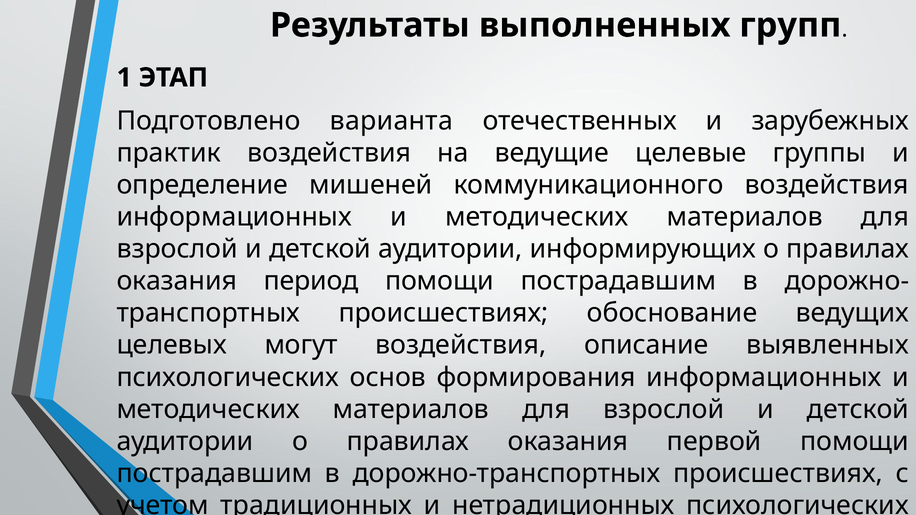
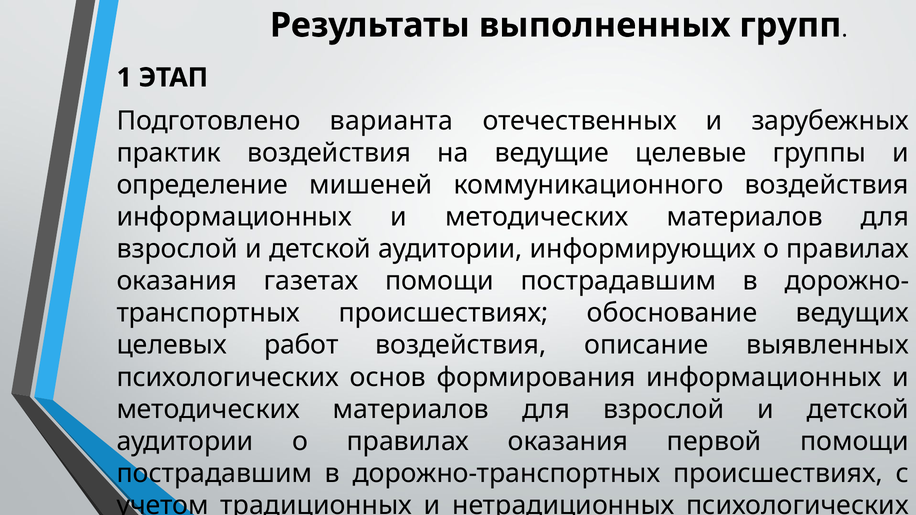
период: период -> газетах
могут: могут -> работ
